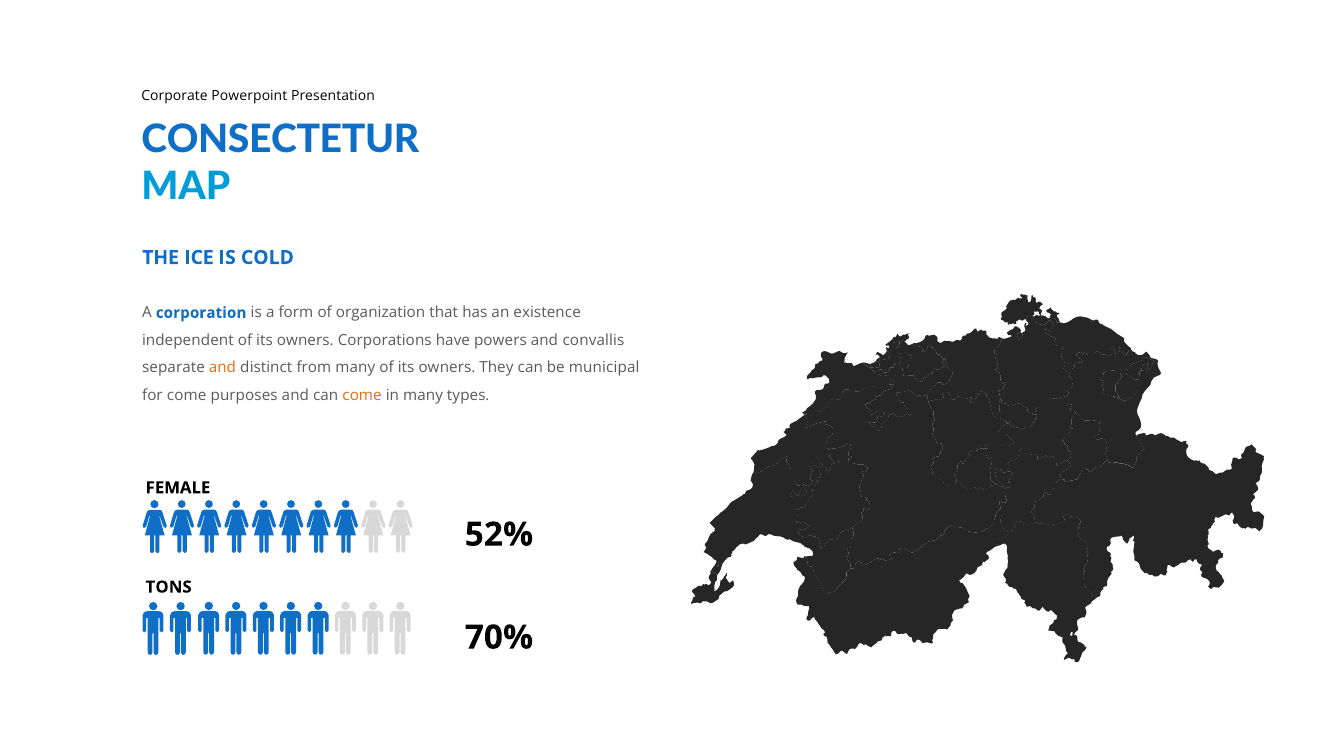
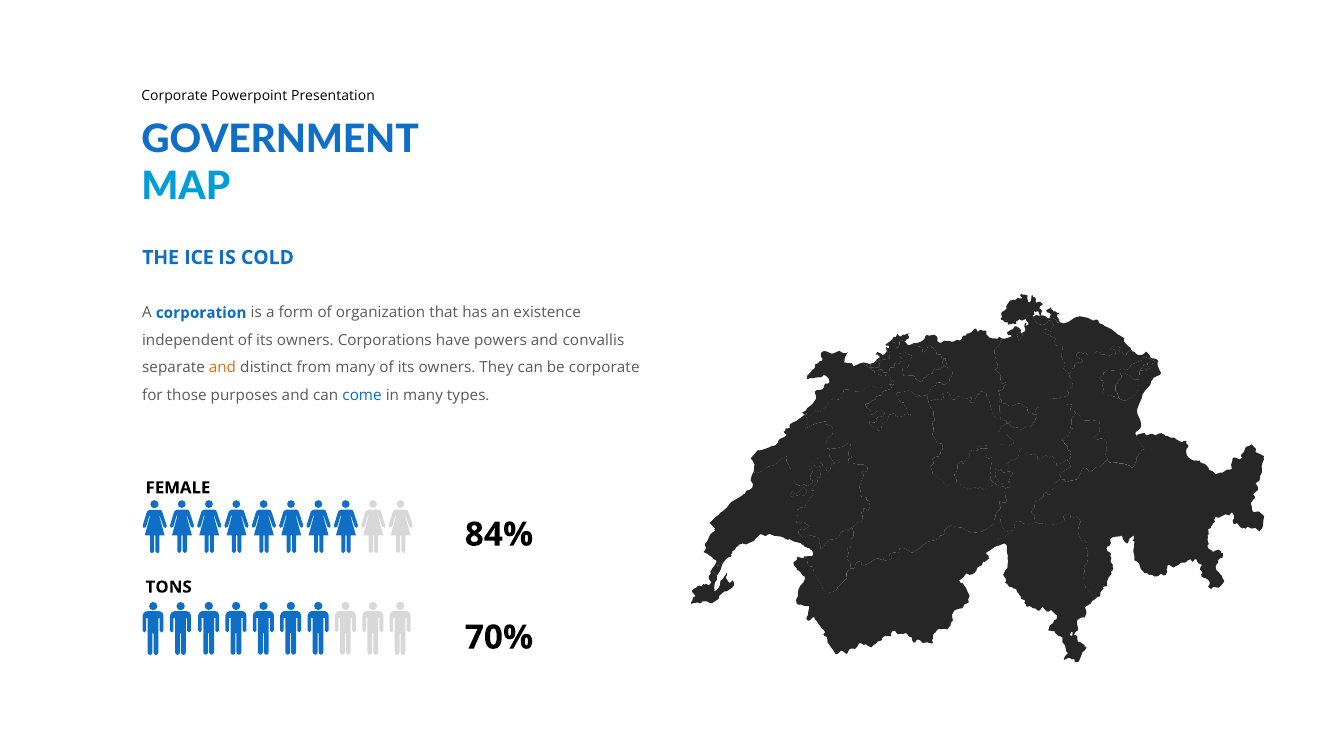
CONSECTETUR: CONSECTETUR -> GOVERNMENT
be municipal: municipal -> corporate
for come: come -> those
come at (362, 395) colour: orange -> blue
52%: 52% -> 84%
